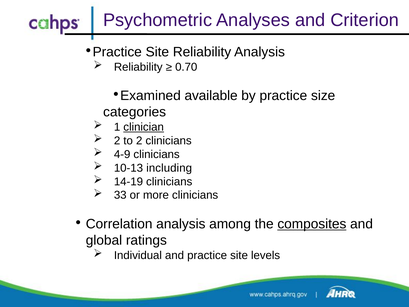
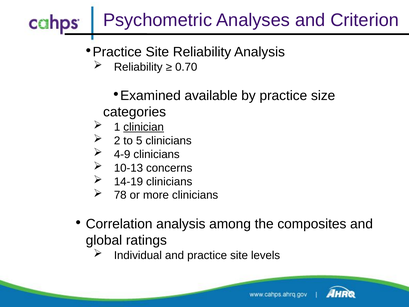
to 2: 2 -> 5
including: including -> concerns
33: 33 -> 78
composites underline: present -> none
